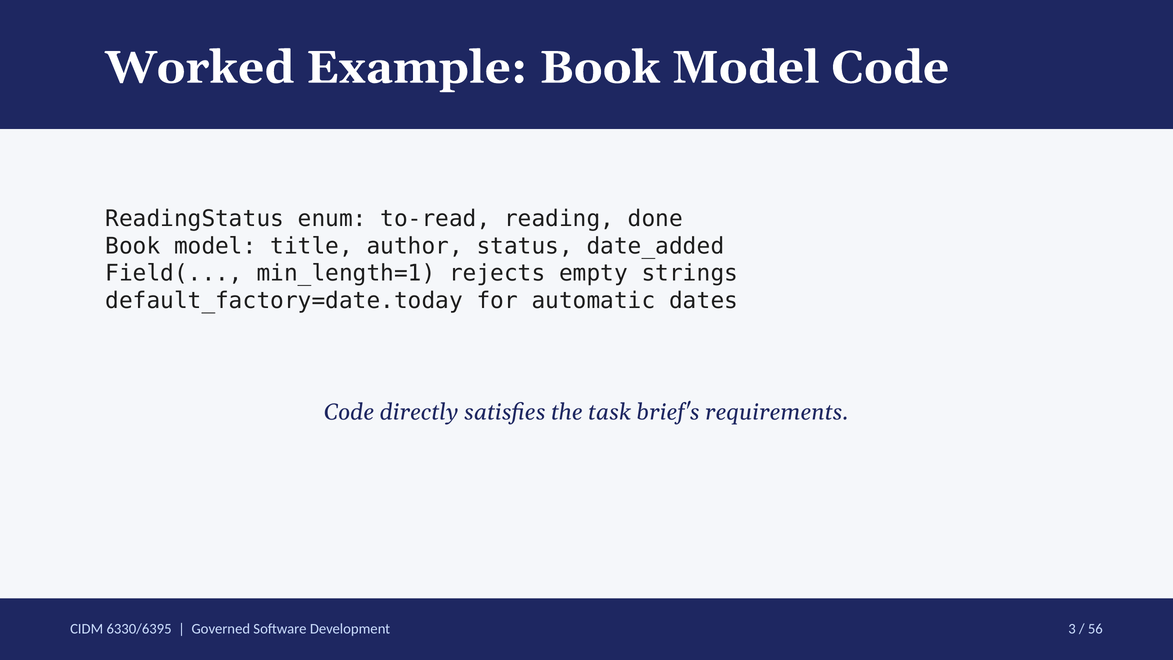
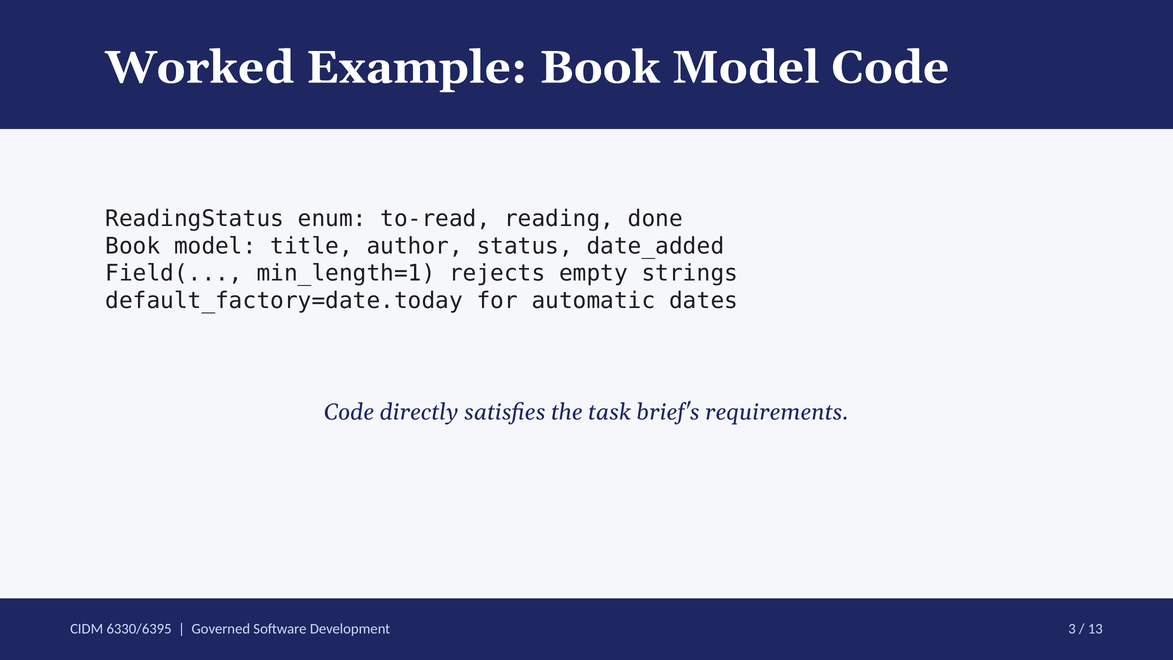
56: 56 -> 13
